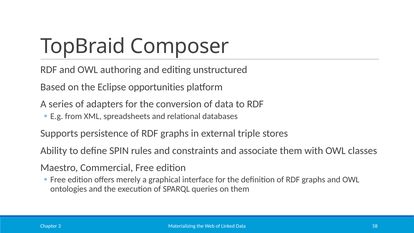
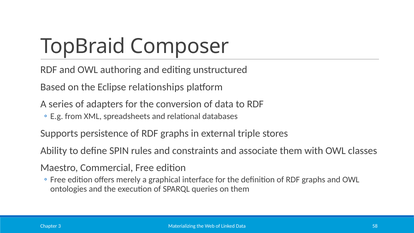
opportunities: opportunities -> relationships
